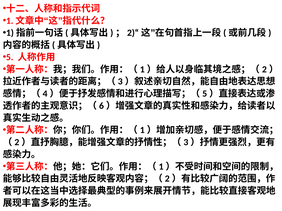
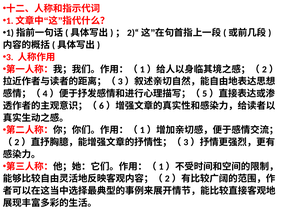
5: 5 -> 3
